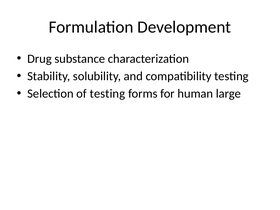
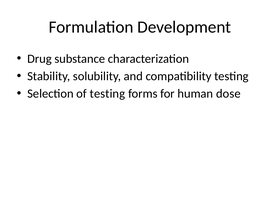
large: large -> dose
